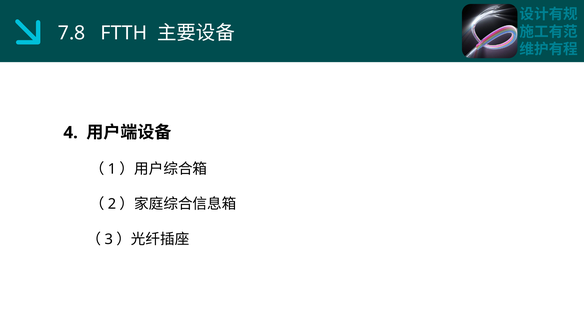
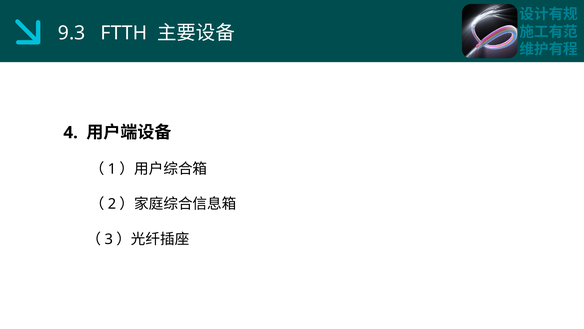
7.8: 7.8 -> 9.3
